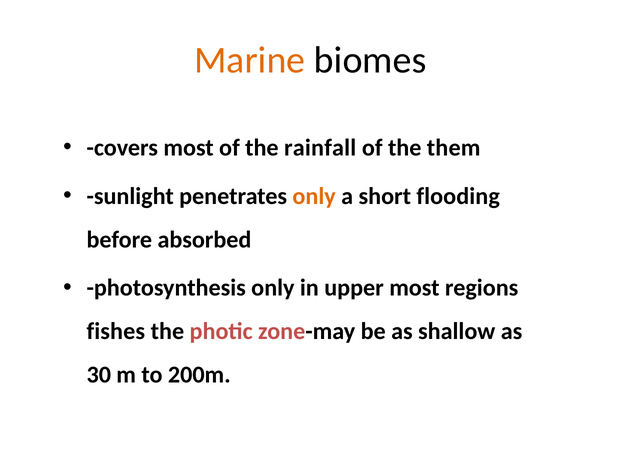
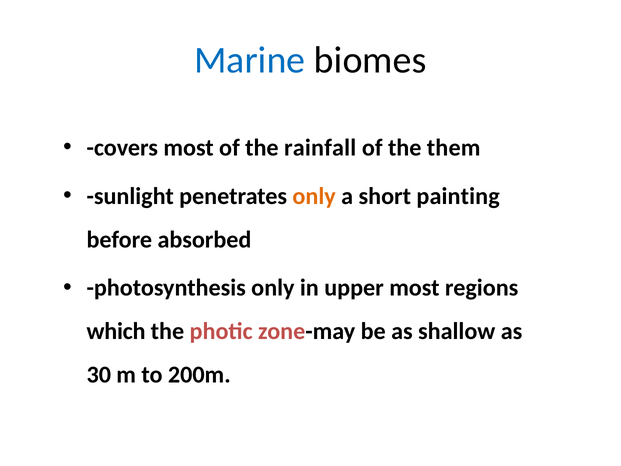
Marine colour: orange -> blue
flooding: flooding -> painting
fishes: fishes -> which
